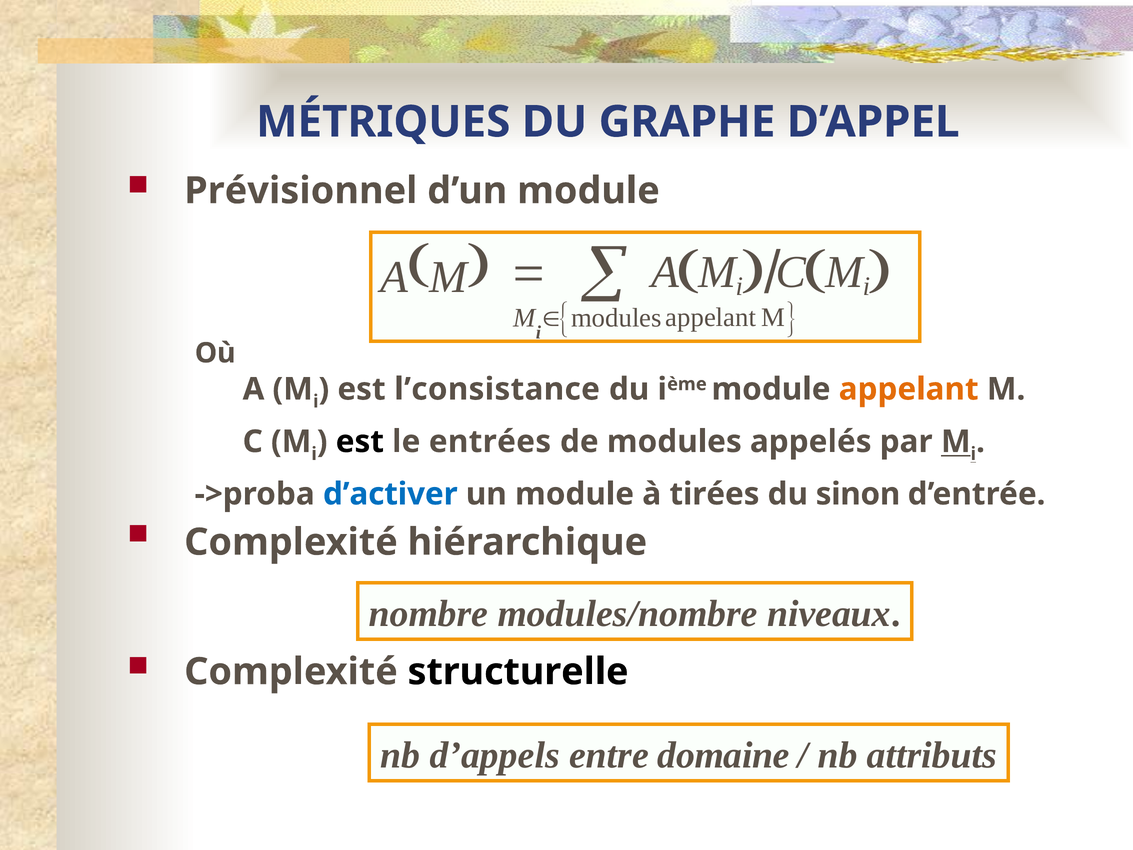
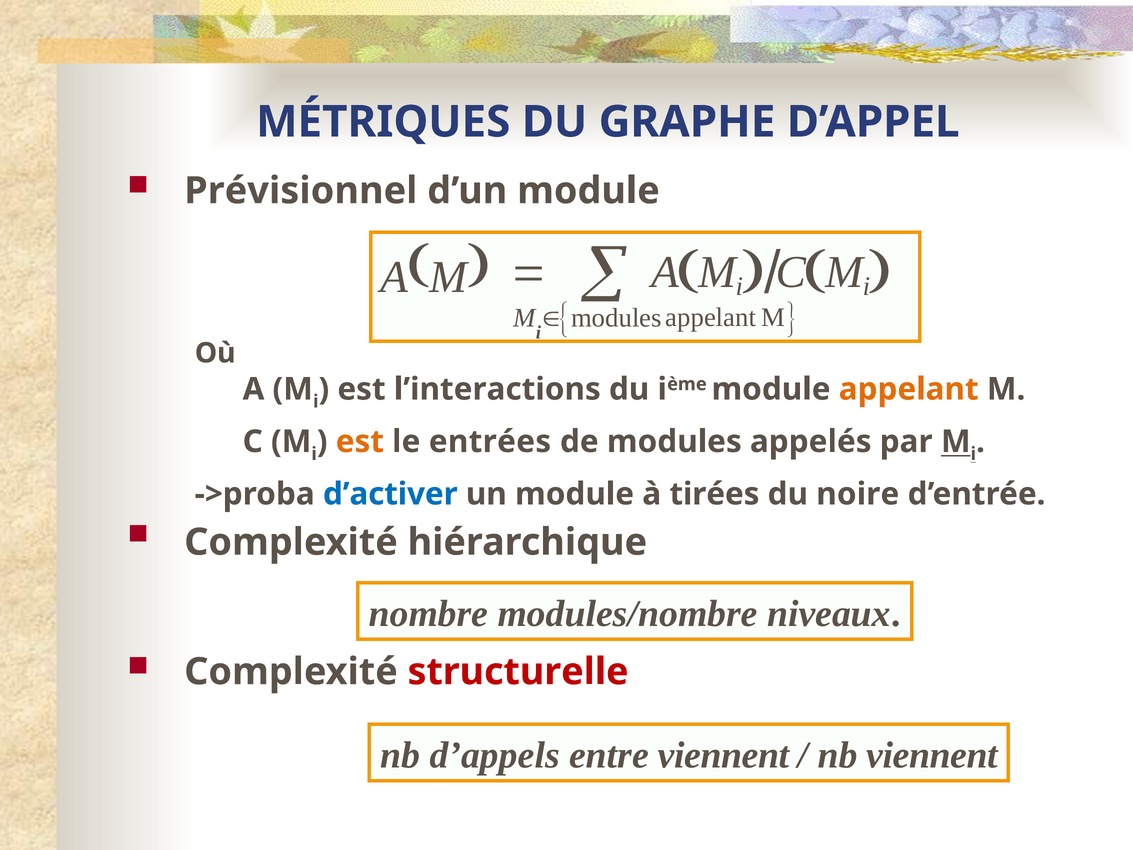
l’consistance: l’consistance -> l’interactions
est at (360, 442) colour: black -> orange
sinon: sinon -> noire
structurelle colour: black -> red
entre domaine: domaine -> viennent
nb attributs: attributs -> viennent
